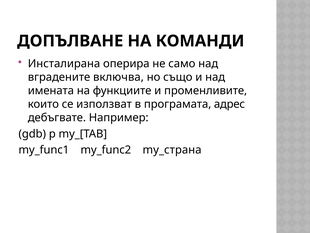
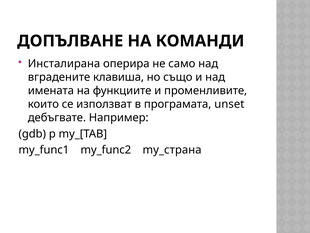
включва: включва -> клавиша
адрес: адрес -> unset
